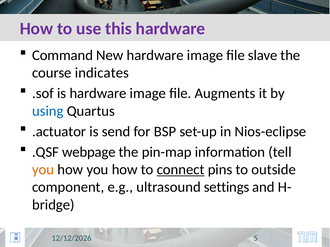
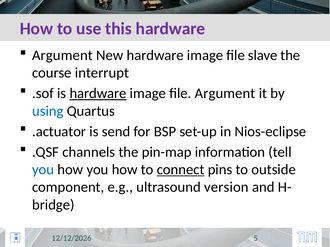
Command at (63, 55): Command -> Argument
indicates: indicates -> interrupt
hardware at (98, 94) underline: none -> present
file Augments: Augments -> Argument
webpage: webpage -> channels
you at (43, 170) colour: orange -> blue
settings: settings -> version
